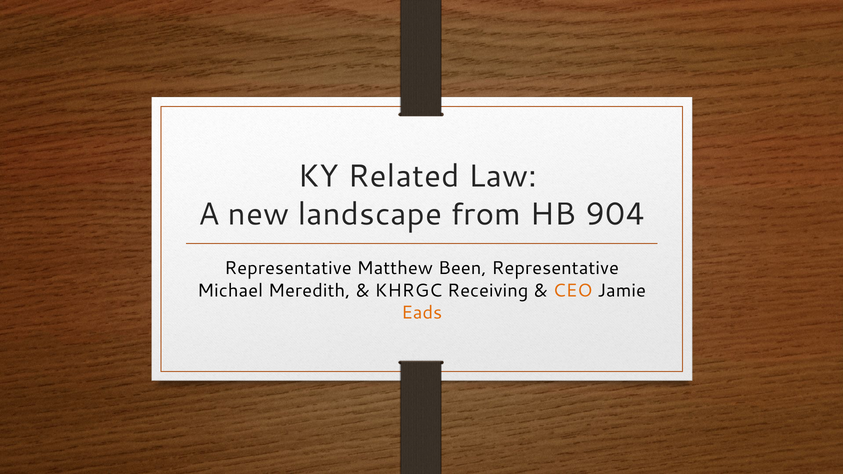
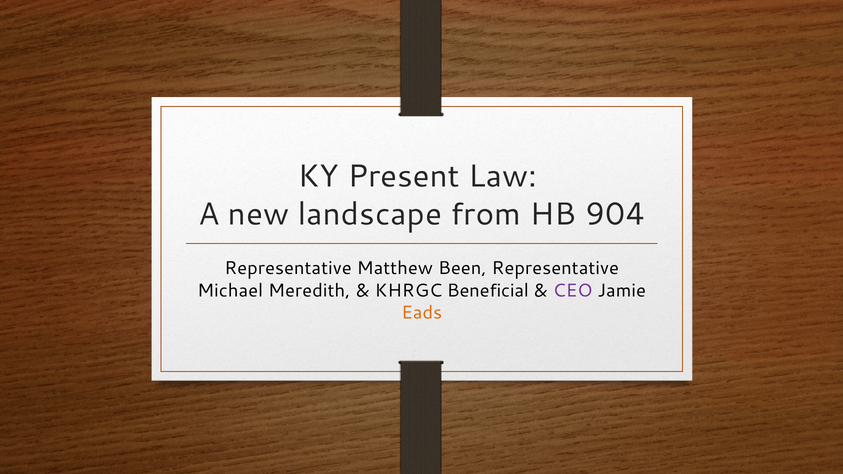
Related: Related -> Present
Receiving: Receiving -> Beneficial
CEO colour: orange -> purple
